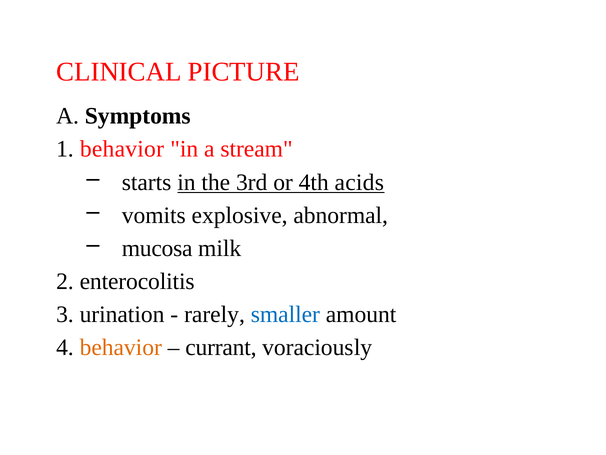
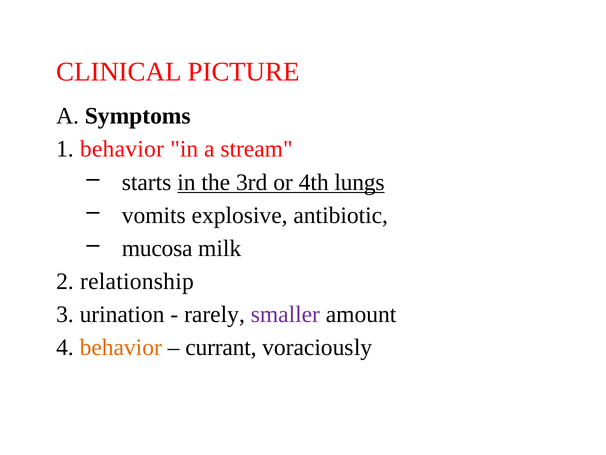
acids: acids -> lungs
abnormal: abnormal -> antibiotic
enterocolitis: enterocolitis -> relationship
smaller colour: blue -> purple
